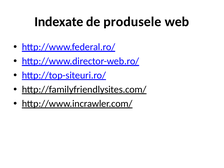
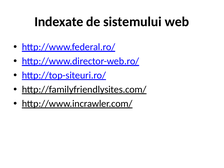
produsele: produsele -> sistemului
